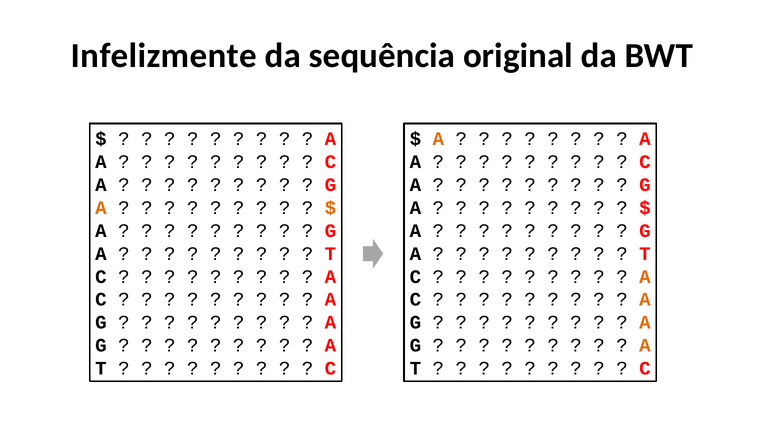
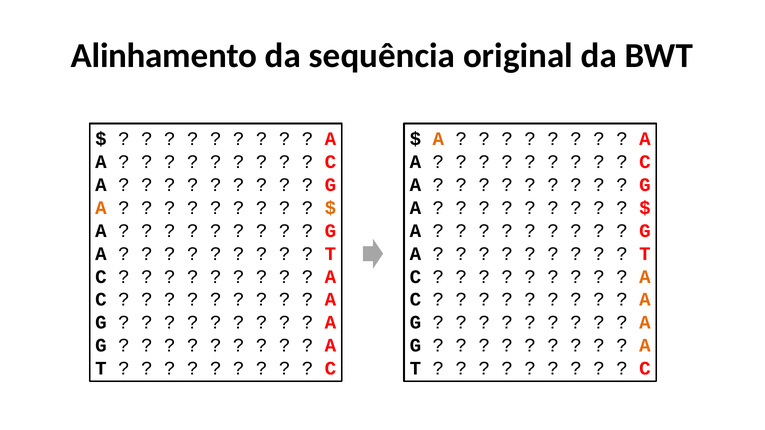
Infelizmente: Infelizmente -> Alinhamento
